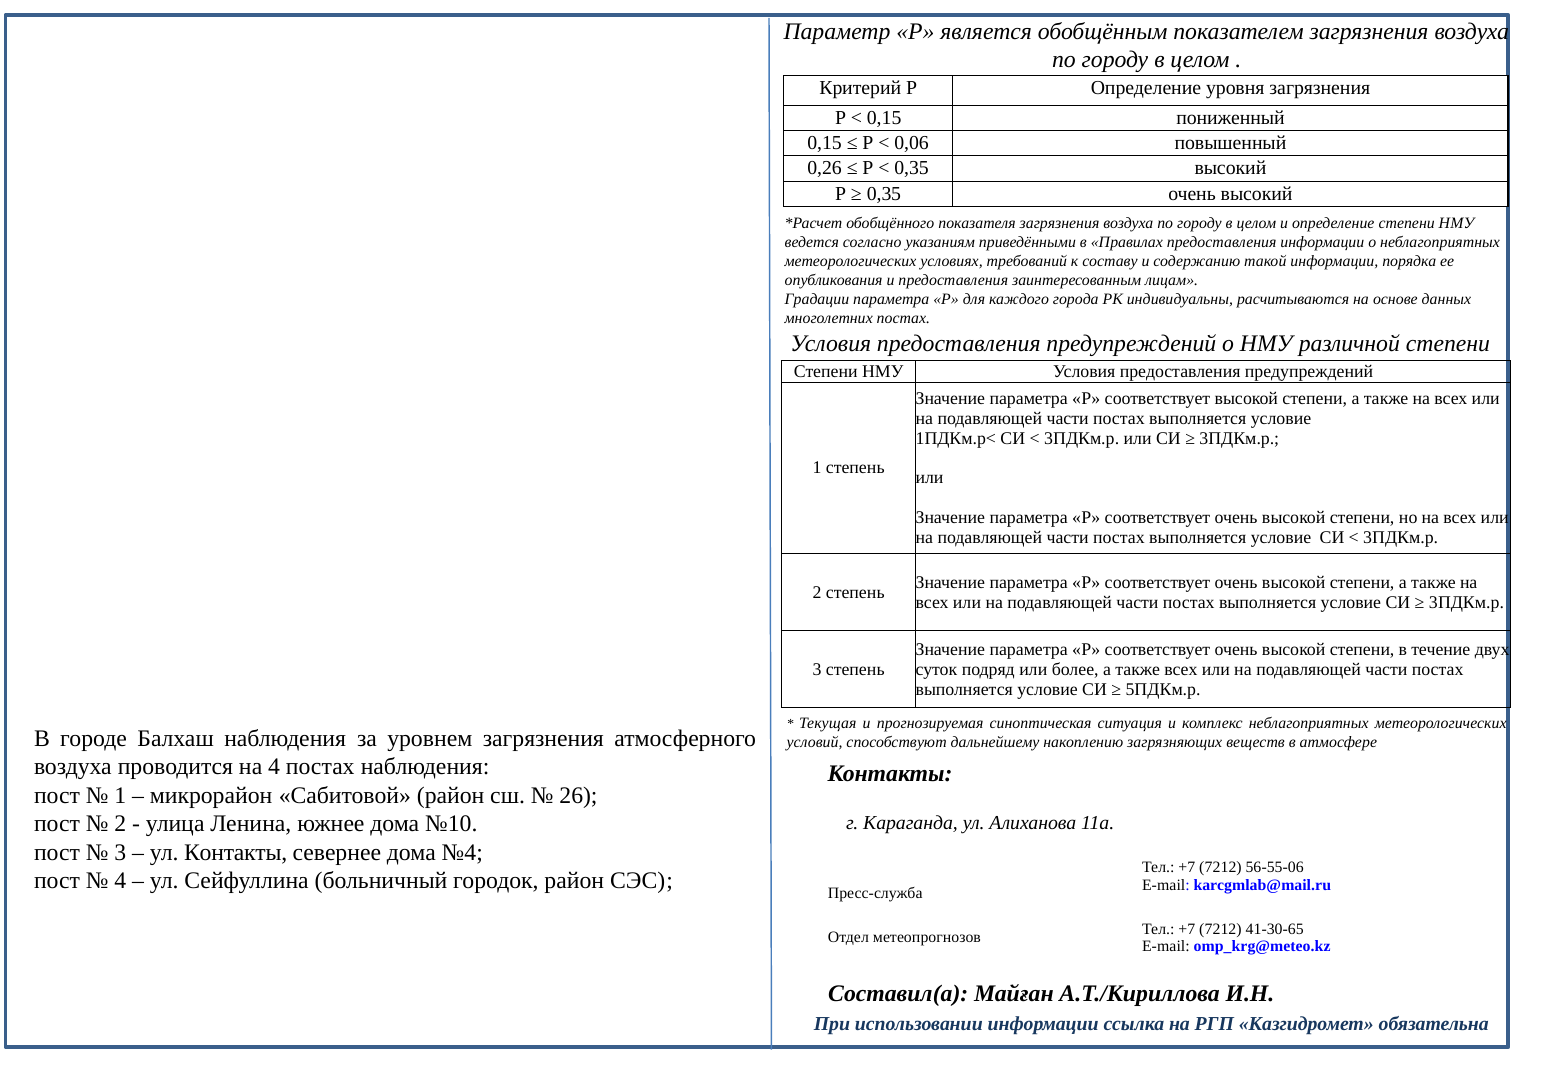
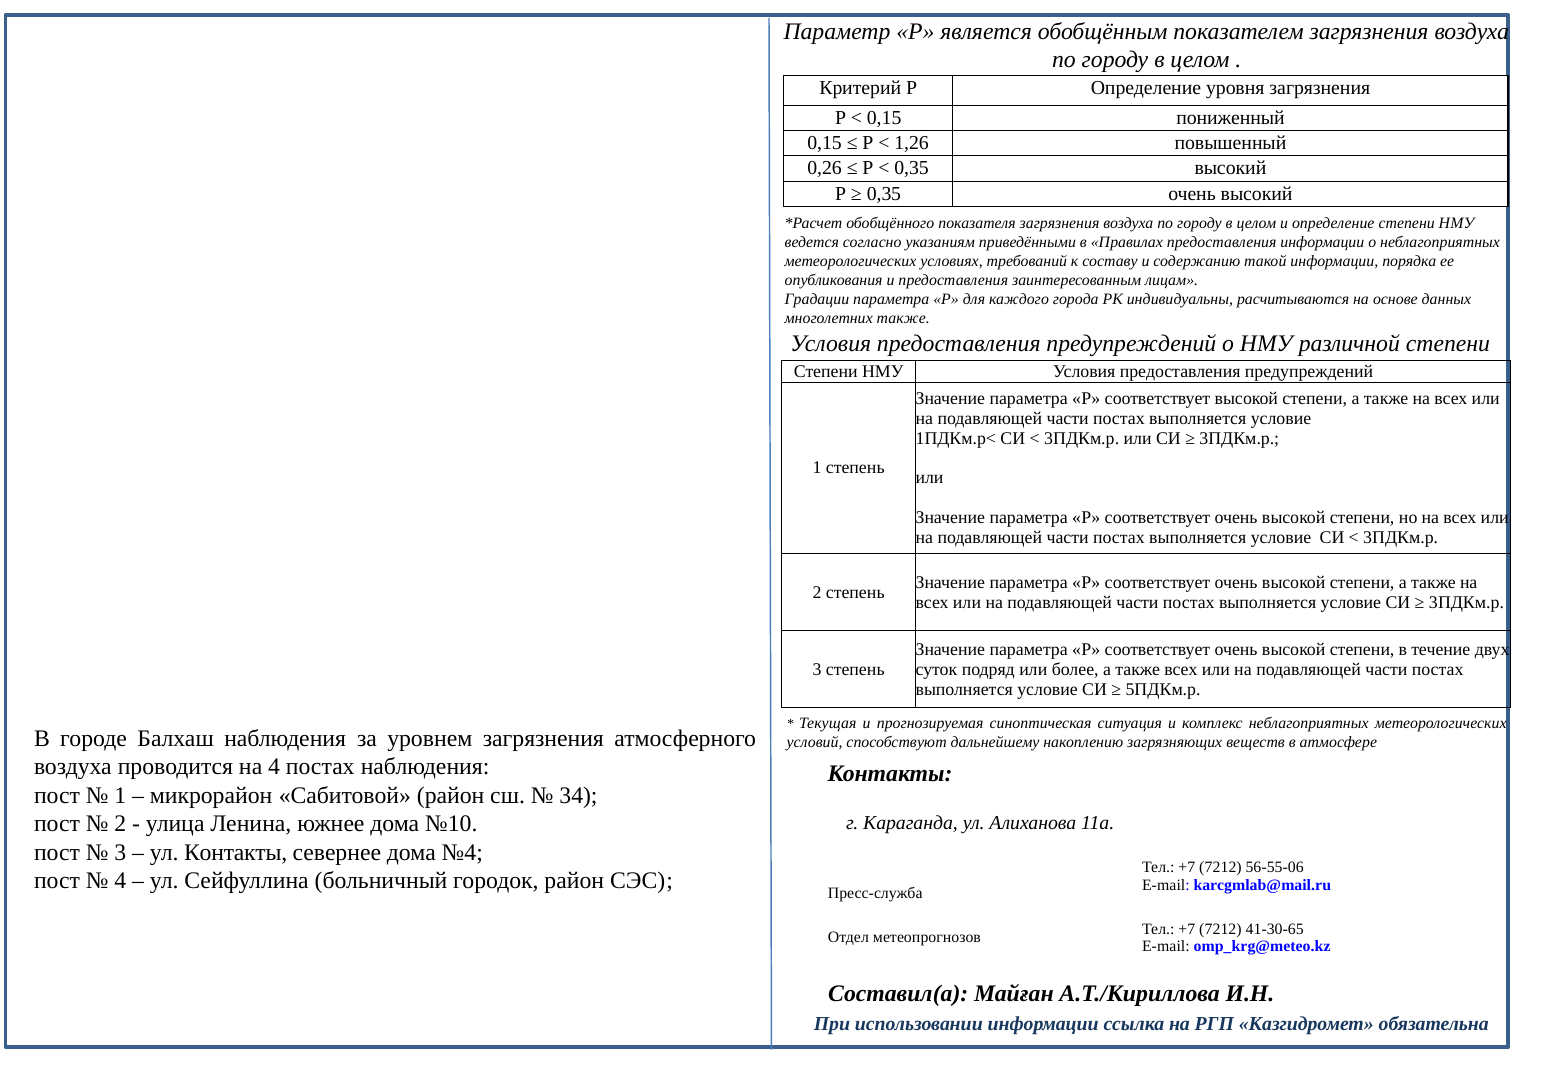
0,06: 0,06 -> 1,26
многолетних постах: постах -> также
26: 26 -> 34
